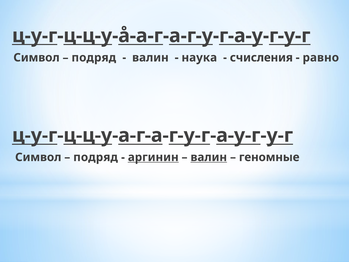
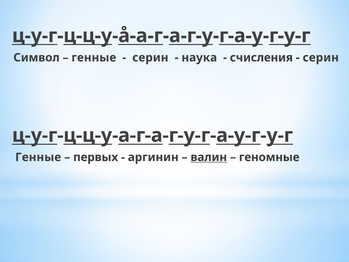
подряд at (94, 58): подряд -> генные
валин at (150, 58): валин -> серин
равно at (321, 58): равно -> серин
Символ at (38, 157): Символ -> Генные
подряд at (96, 157): подряд -> первых
аргинин underline: present -> none
